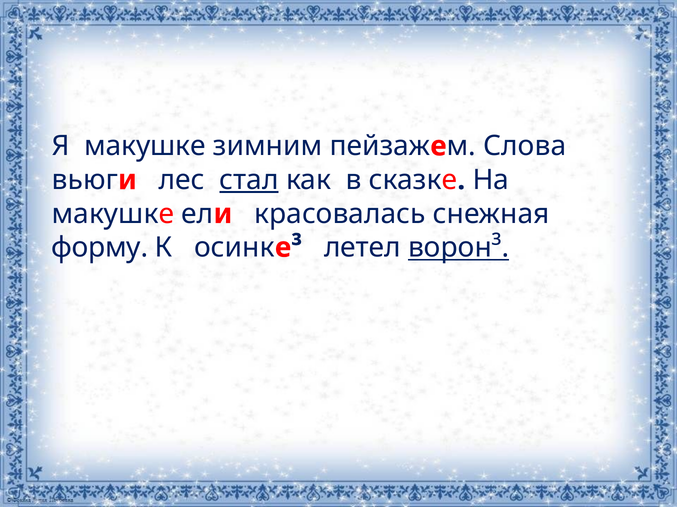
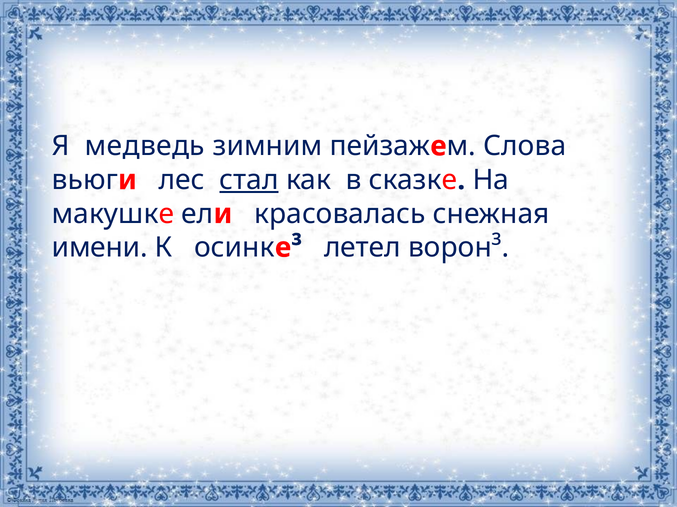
Я макушке: макушке -> медведь
форму: форму -> имени
ворон³ underline: present -> none
